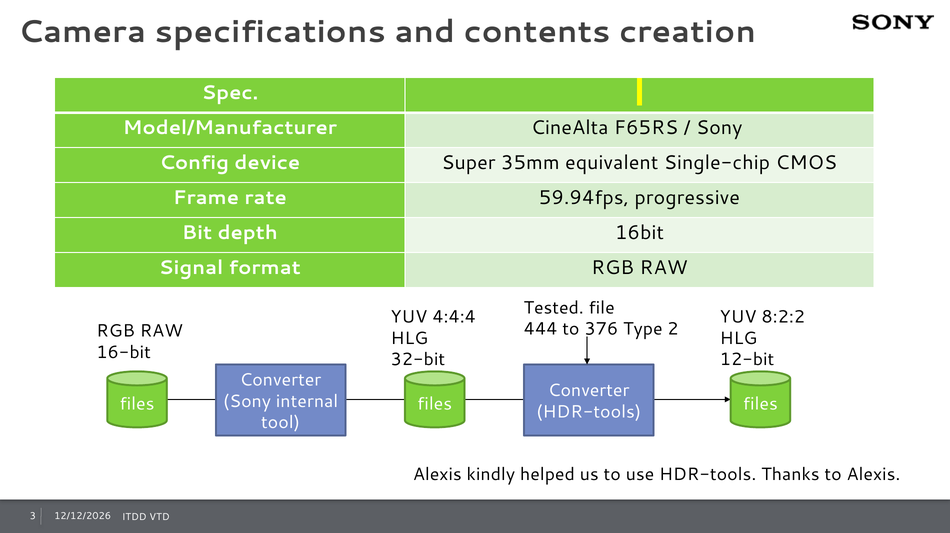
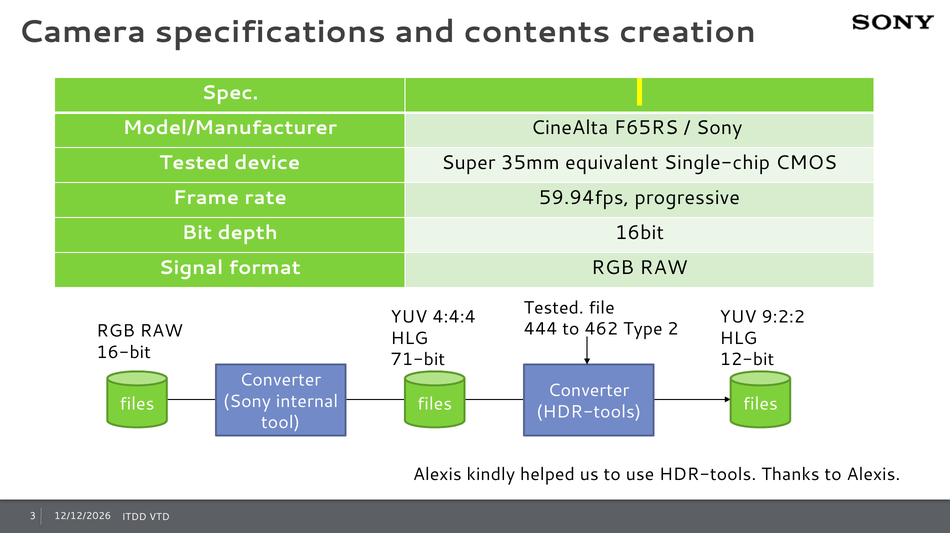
Config at (194, 163): Config -> Tested
8:2:2: 8:2:2 -> 9:2:2
376: 376 -> 462
32-bit: 32-bit -> 71-bit
